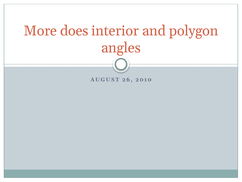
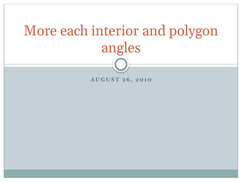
does: does -> each
